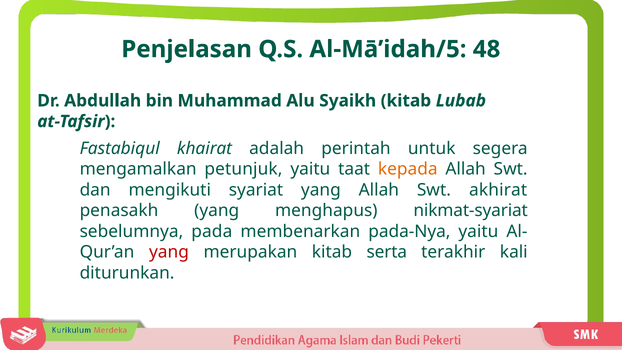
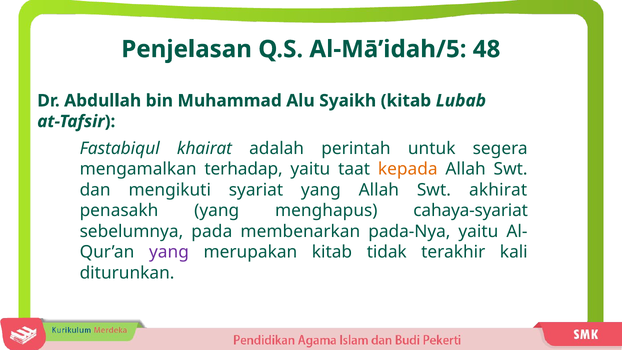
petunjuk: petunjuk -> terhadap
nikmat-syariat: nikmat-syariat -> cahaya-syariat
yang at (169, 252) colour: red -> purple
serta: serta -> tidak
